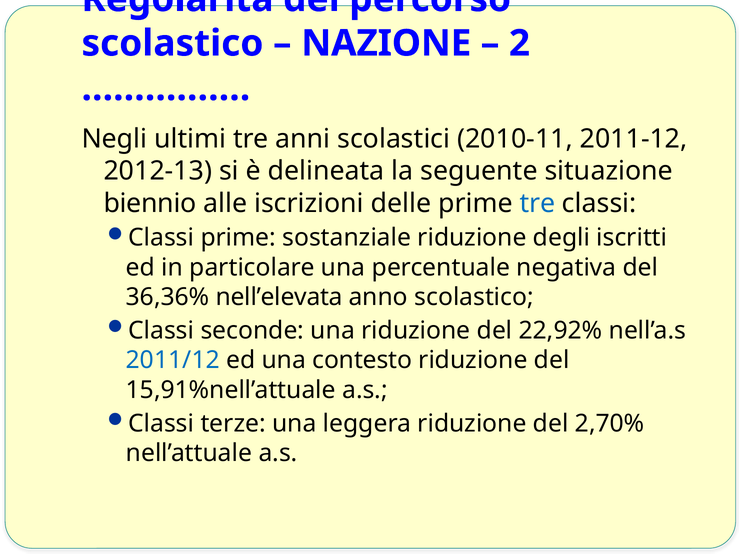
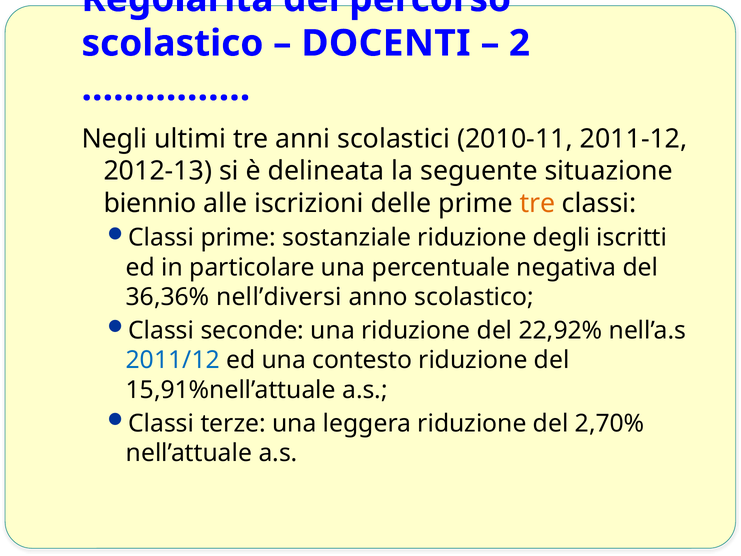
NAZIONE: NAZIONE -> DOCENTI
tre at (537, 203) colour: blue -> orange
nell’elevata: nell’elevata -> nell’diversi
